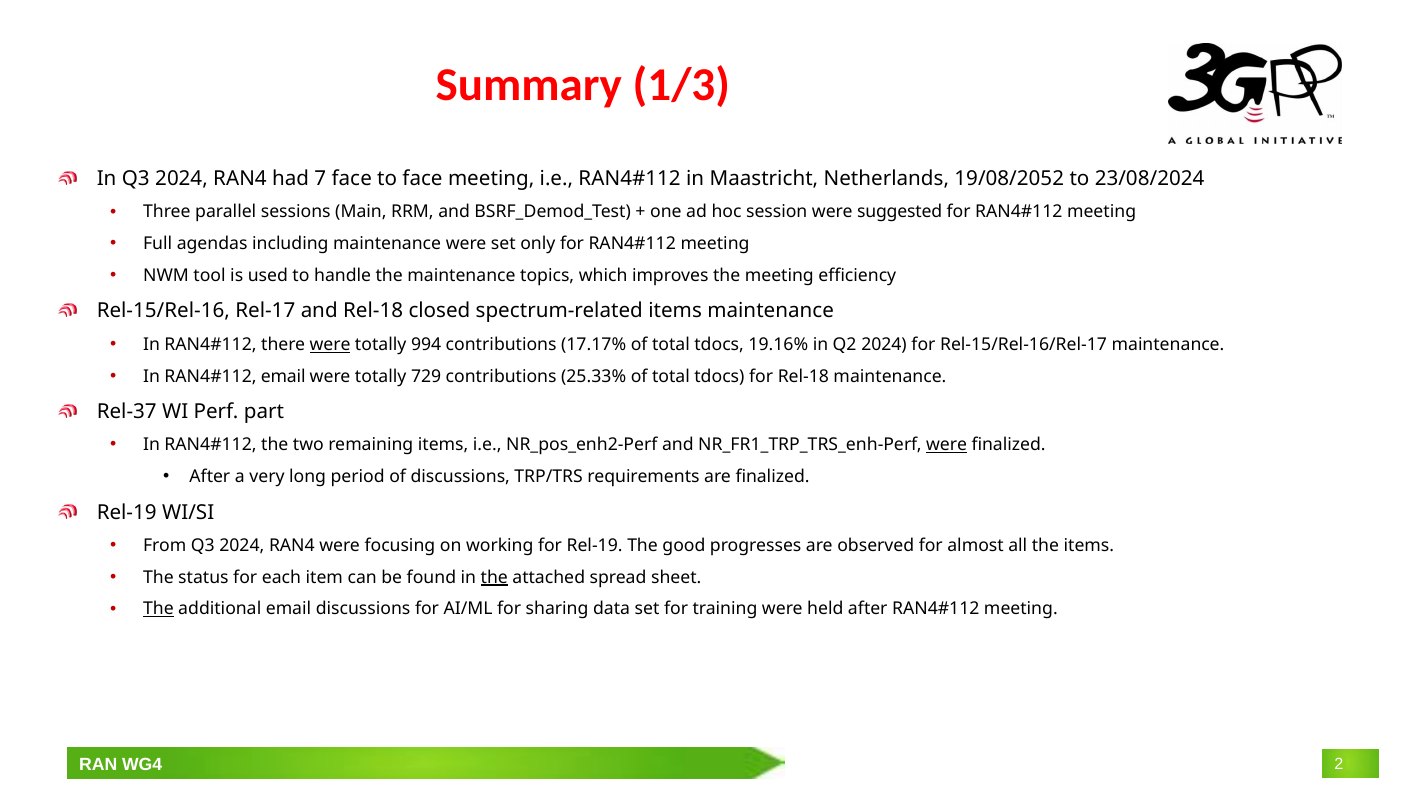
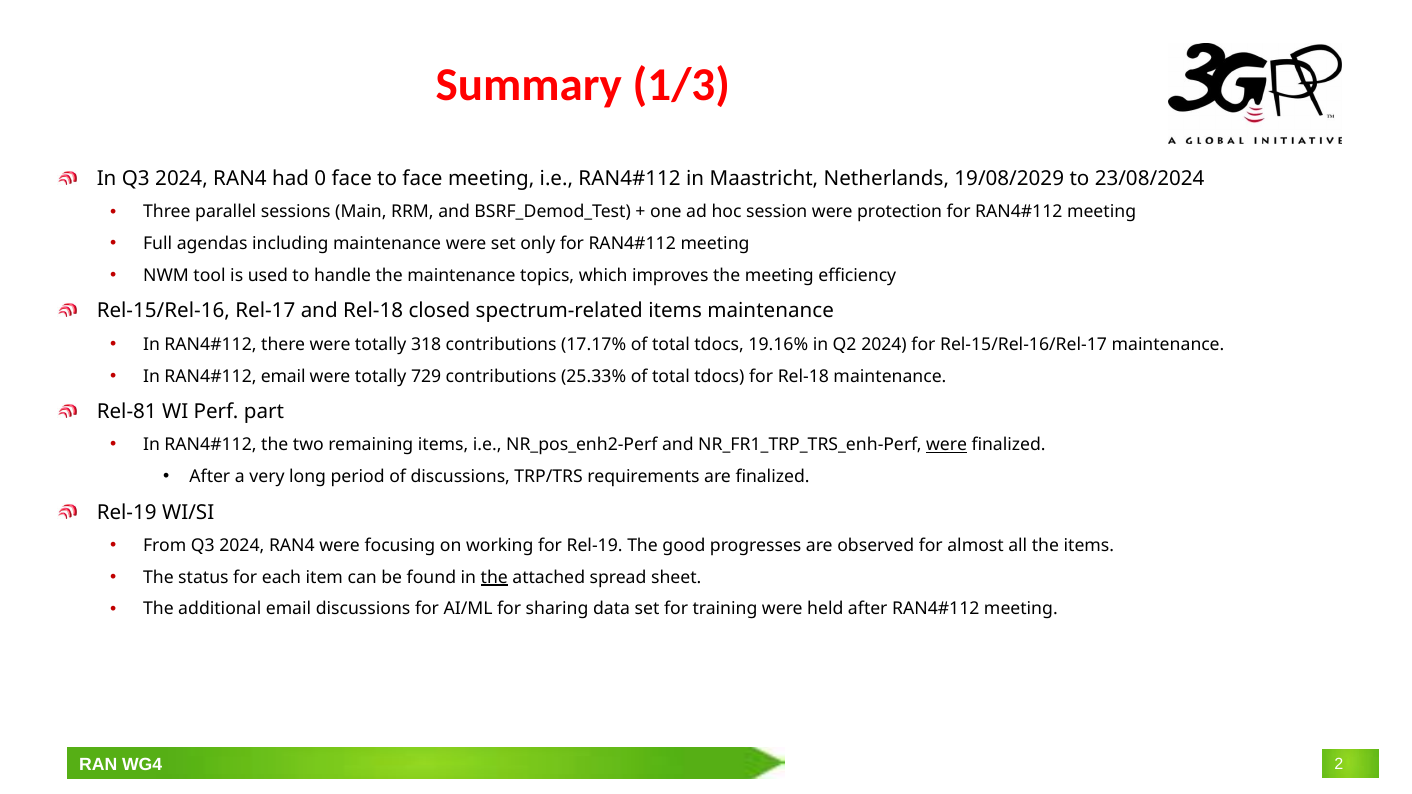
7: 7 -> 0
19/08/2052: 19/08/2052 -> 19/08/2029
suggested: suggested -> protection
were at (330, 345) underline: present -> none
994: 994 -> 318
Rel-37: Rel-37 -> Rel-81
The at (158, 609) underline: present -> none
